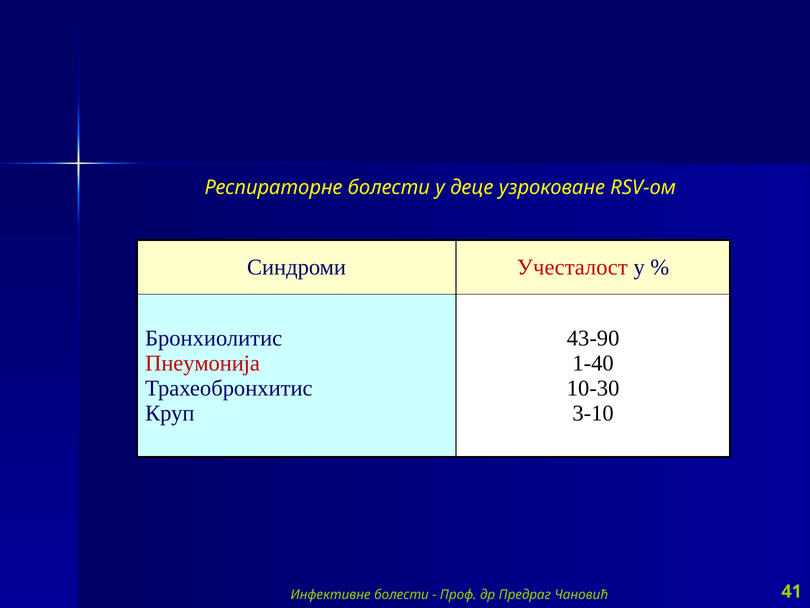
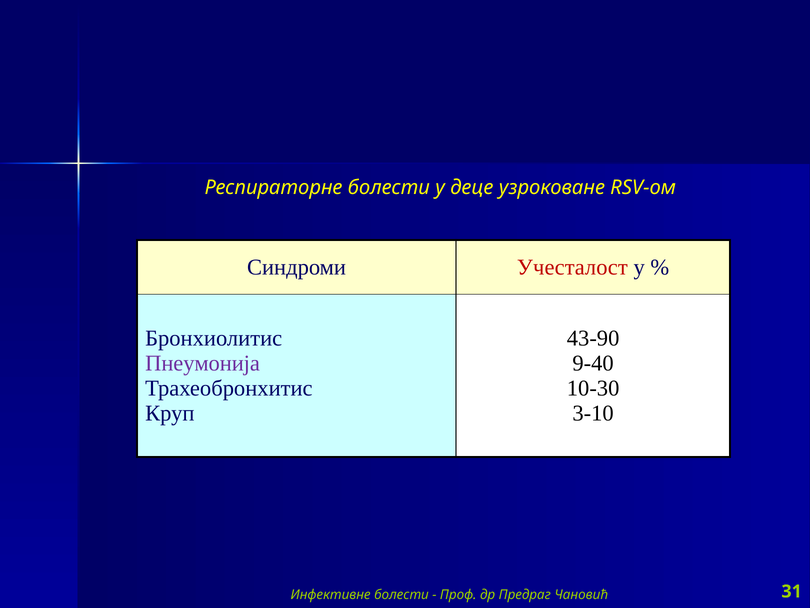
Пнеумонија colour: red -> purple
1-40: 1-40 -> 9-40
41: 41 -> 31
